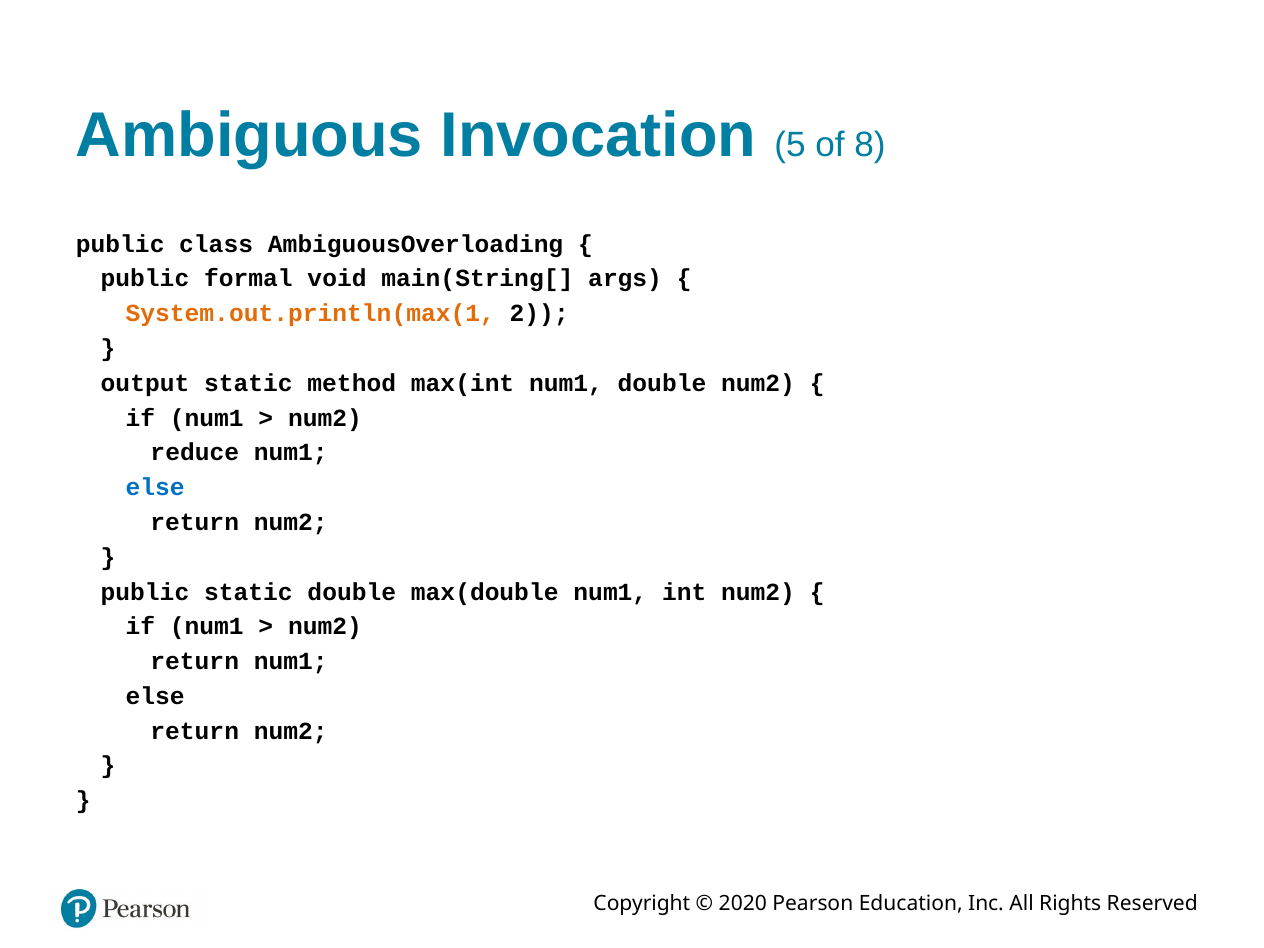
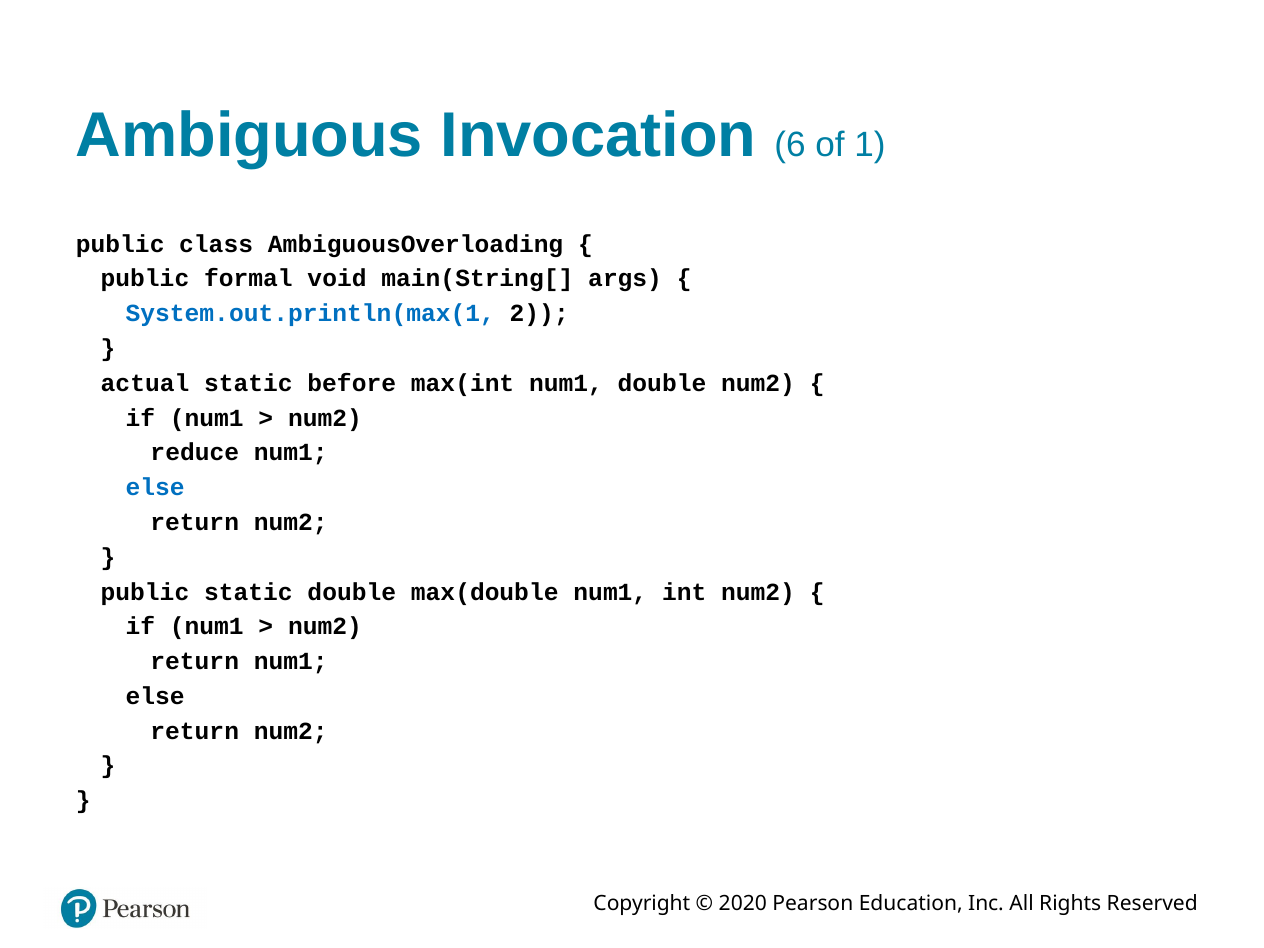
5: 5 -> 6
8: 8 -> 1
System.out.println(max(1 colour: orange -> blue
output: output -> actual
method: method -> before
